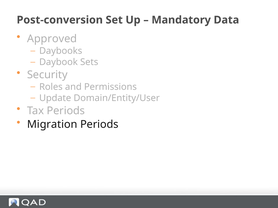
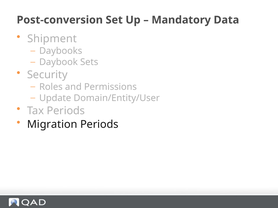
Approved: Approved -> Shipment
